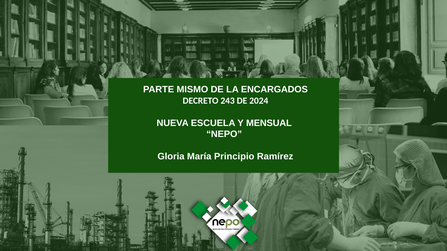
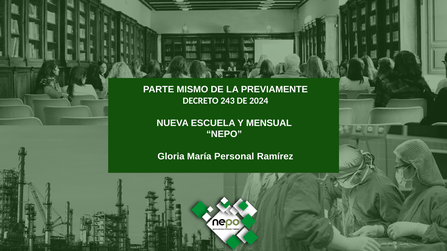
ENCARGADOS: ENCARGADOS -> PREVIAMENTE
Principio: Principio -> Personal
